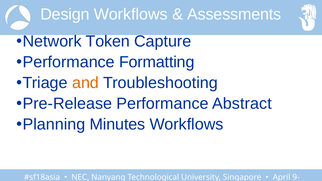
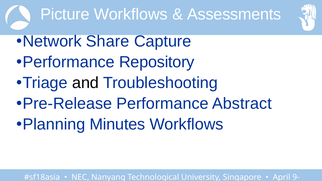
Design: Design -> Picture
Token: Token -> Share
Formatting: Formatting -> Repository
and colour: orange -> black
